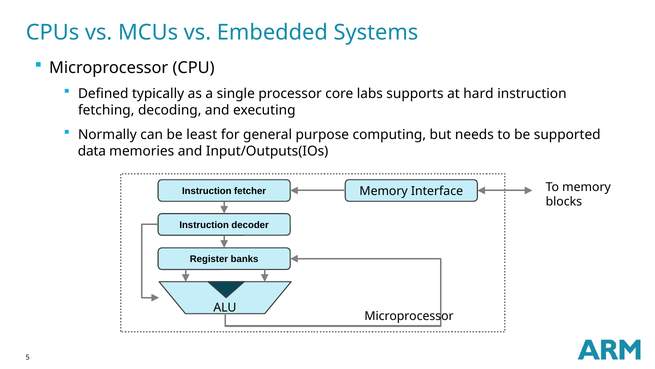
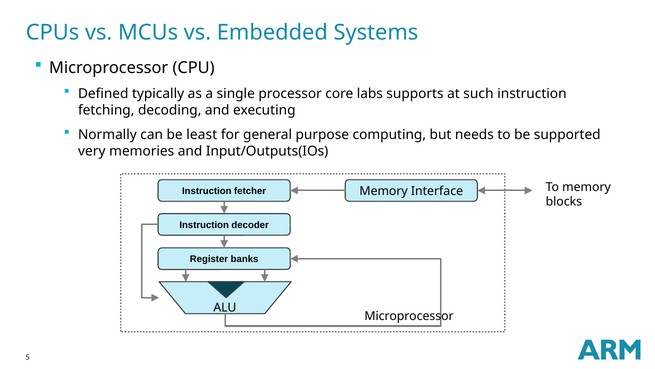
hard: hard -> such
data: data -> very
